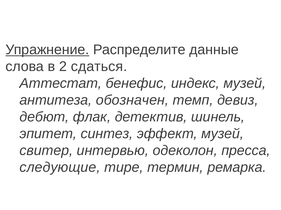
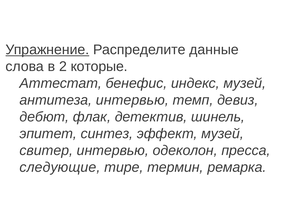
сдаться: сдаться -> которые
антитеза обозначен: обозначен -> интервью
